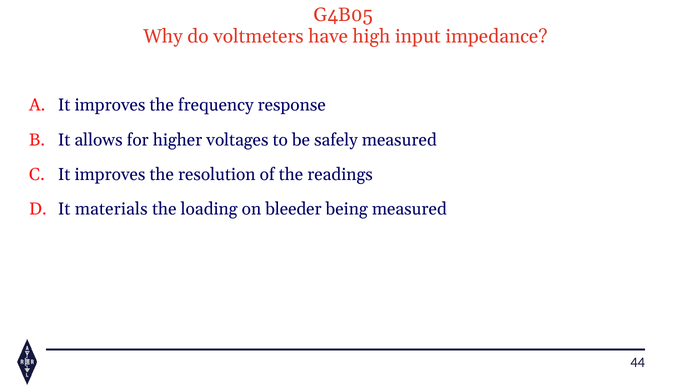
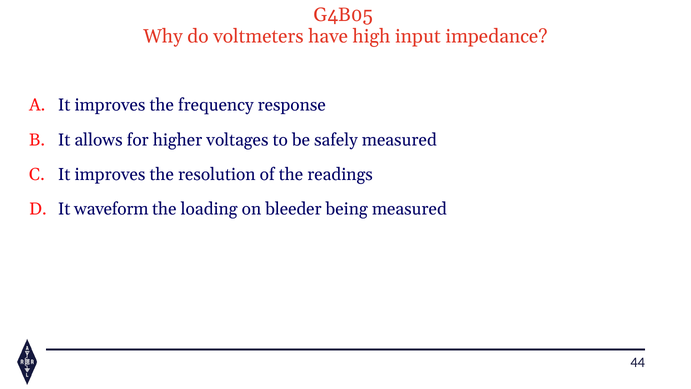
materials: materials -> waveform
